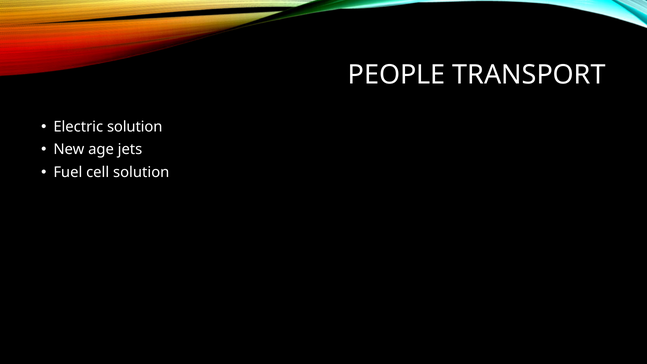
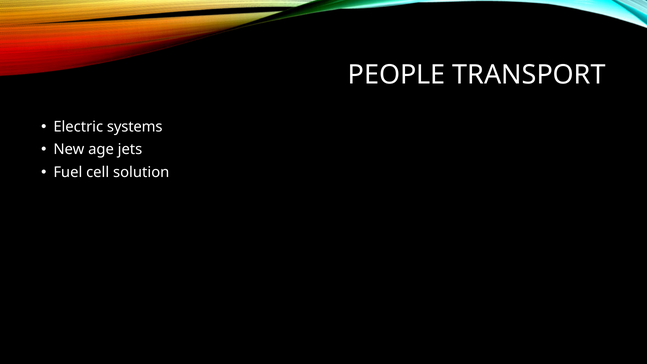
Electric solution: solution -> systems
